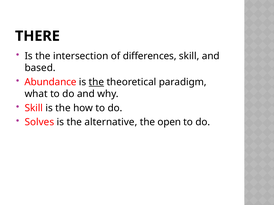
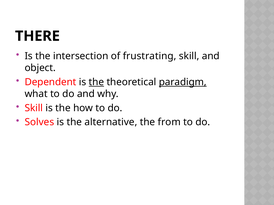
differences: differences -> frustrating
based: based -> object
Abundance: Abundance -> Dependent
paradigm underline: none -> present
open: open -> from
